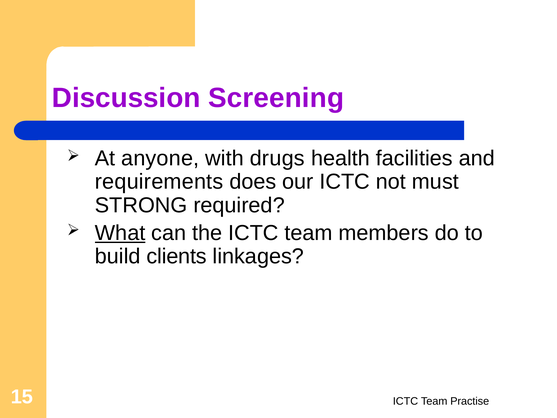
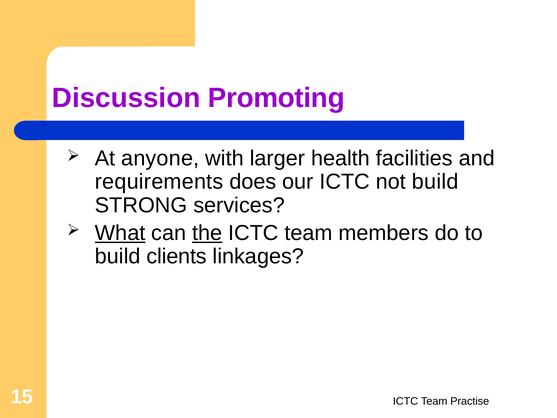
Screening: Screening -> Promoting
drugs: drugs -> larger
not must: must -> build
required: required -> services
the underline: none -> present
